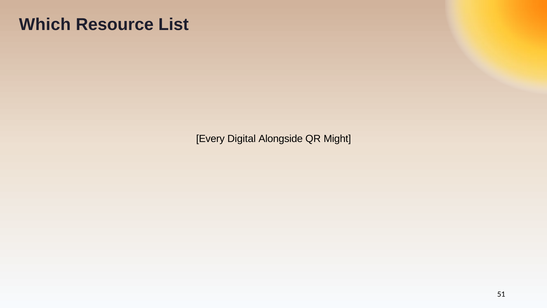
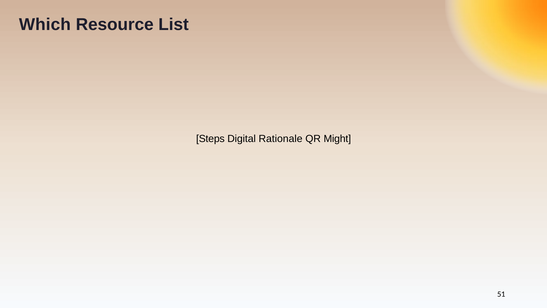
Every: Every -> Steps
Alongside: Alongside -> Rationale
